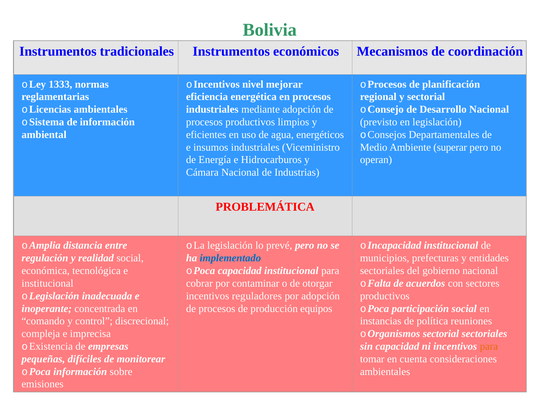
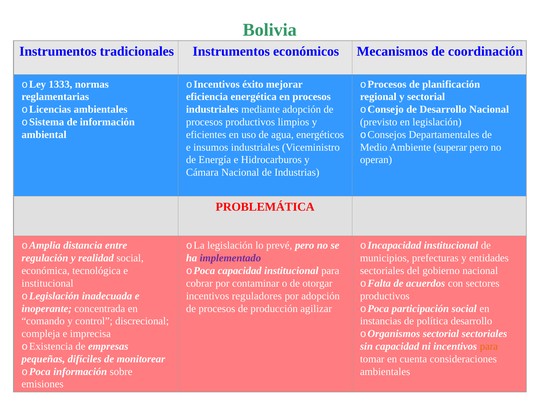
nivel: nivel -> éxito
implementado colour: blue -> purple
equipos: equipos -> agilizar
política reuniones: reuniones -> desarrollo
